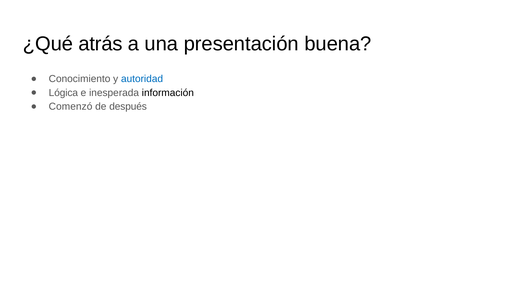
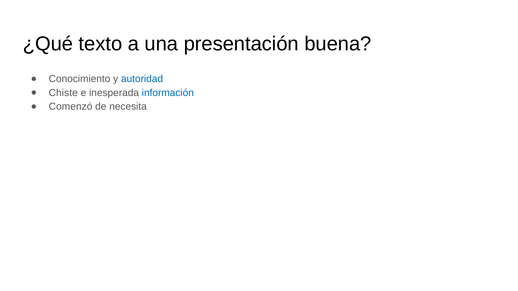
atrás: atrás -> texto
Lógica: Lógica -> Chiste
información colour: black -> blue
después: después -> necesita
